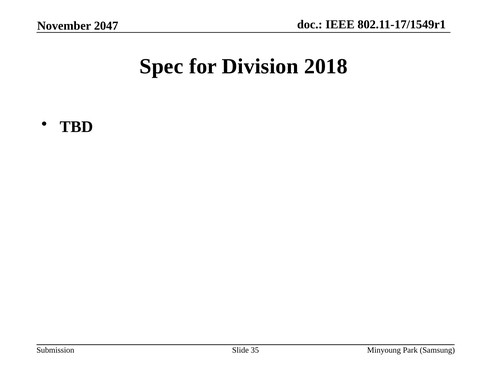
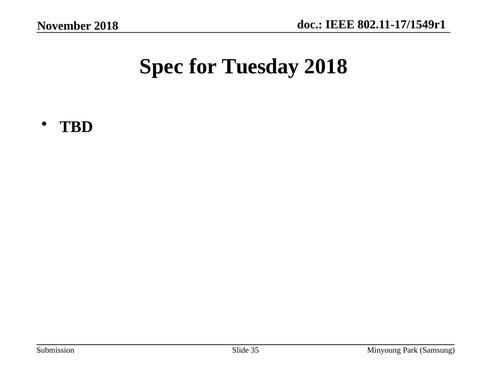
November 2047: 2047 -> 2018
Division: Division -> Tuesday
